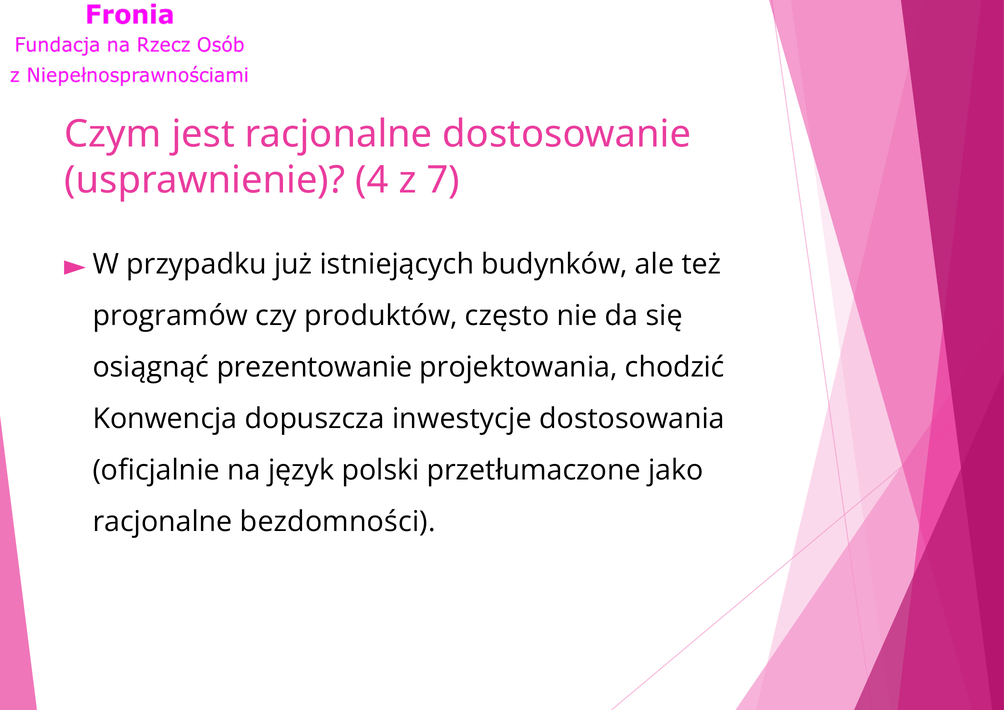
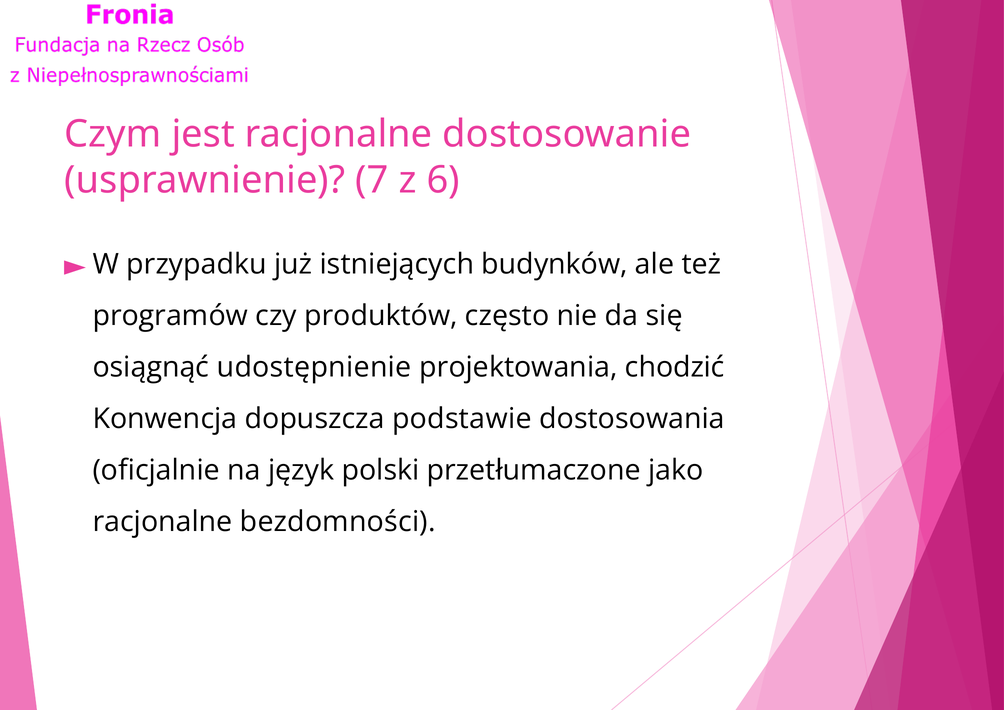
4: 4 -> 7
7: 7 -> 6
prezentowanie: prezentowanie -> udostępnienie
inwestycje: inwestycje -> podstawie
